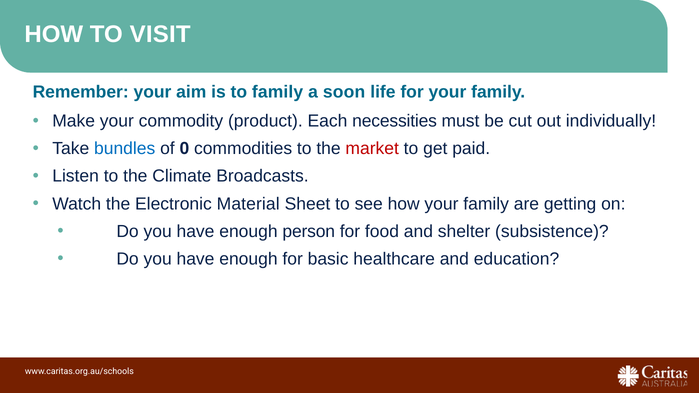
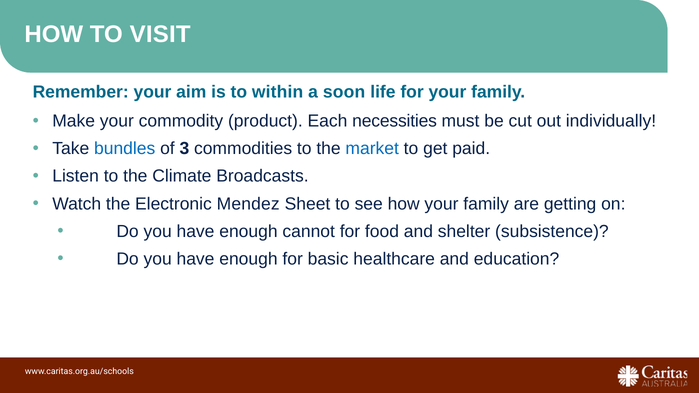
to family: family -> within
0: 0 -> 3
market colour: red -> blue
Material: Material -> Mendez
person: person -> cannot
